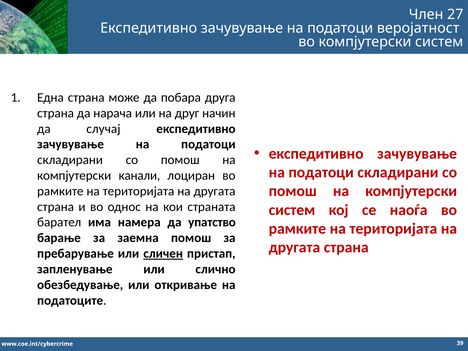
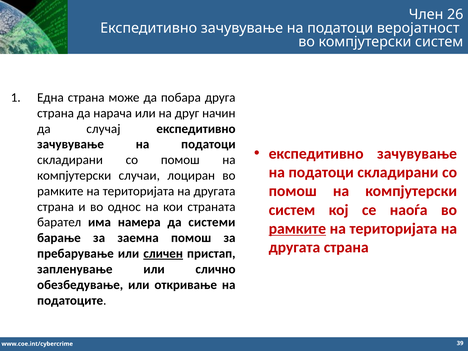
27: 27 -> 26
канали: канали -> случаи
упатство: упатство -> системи
рамките at (297, 229) underline: none -> present
